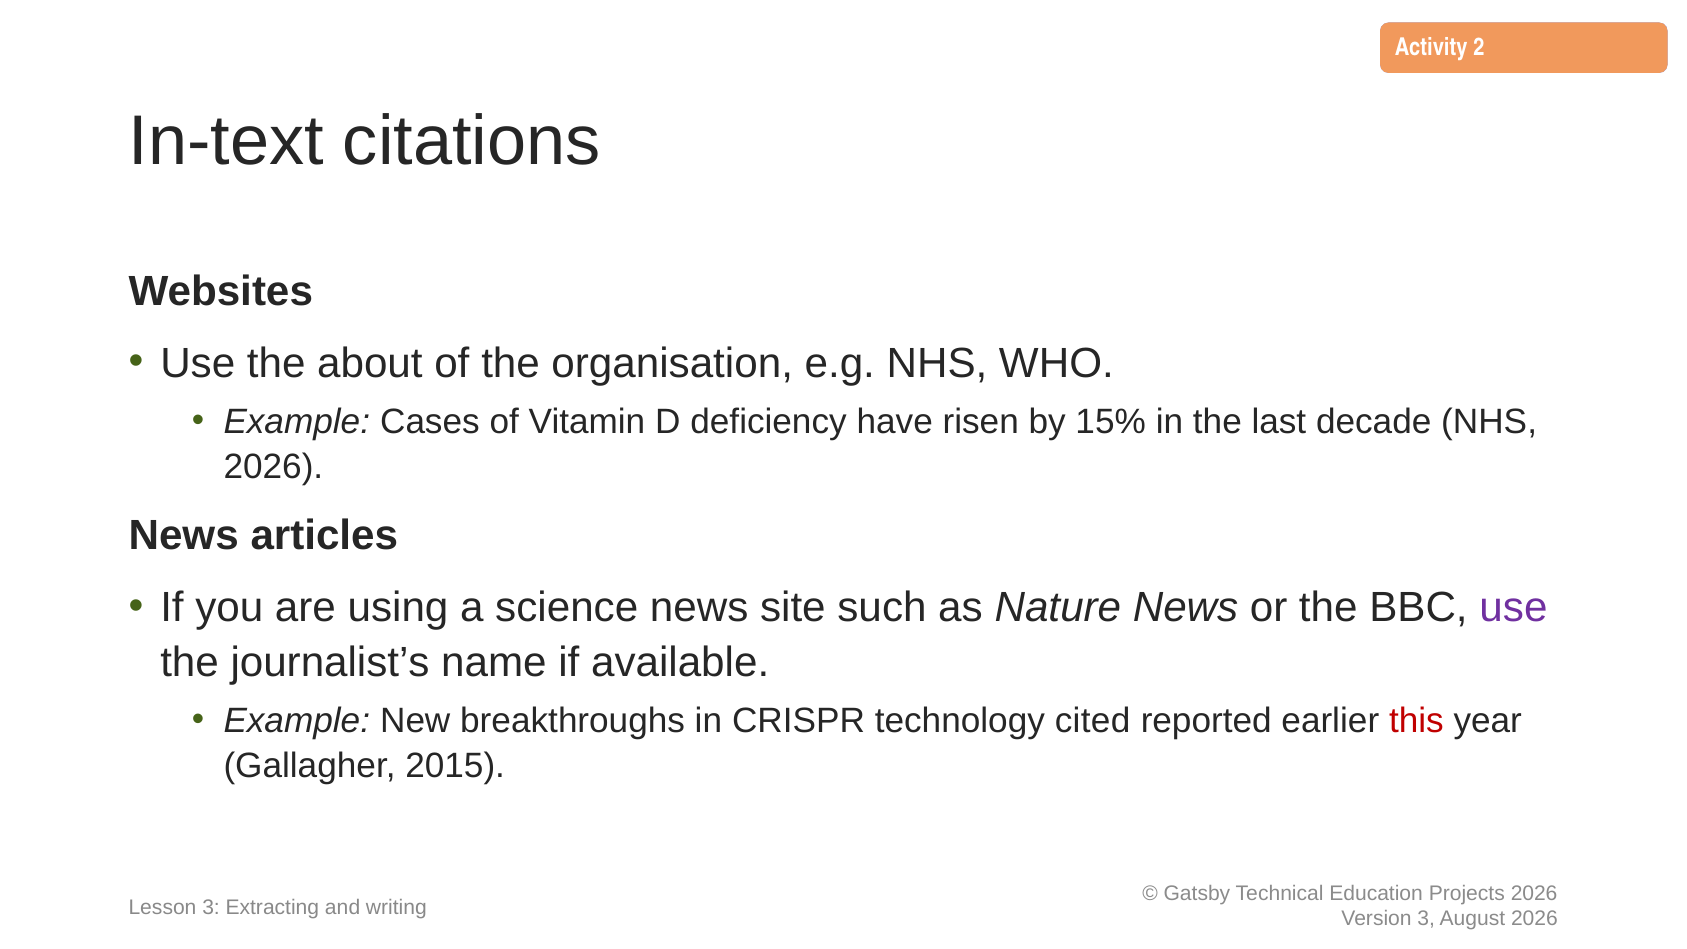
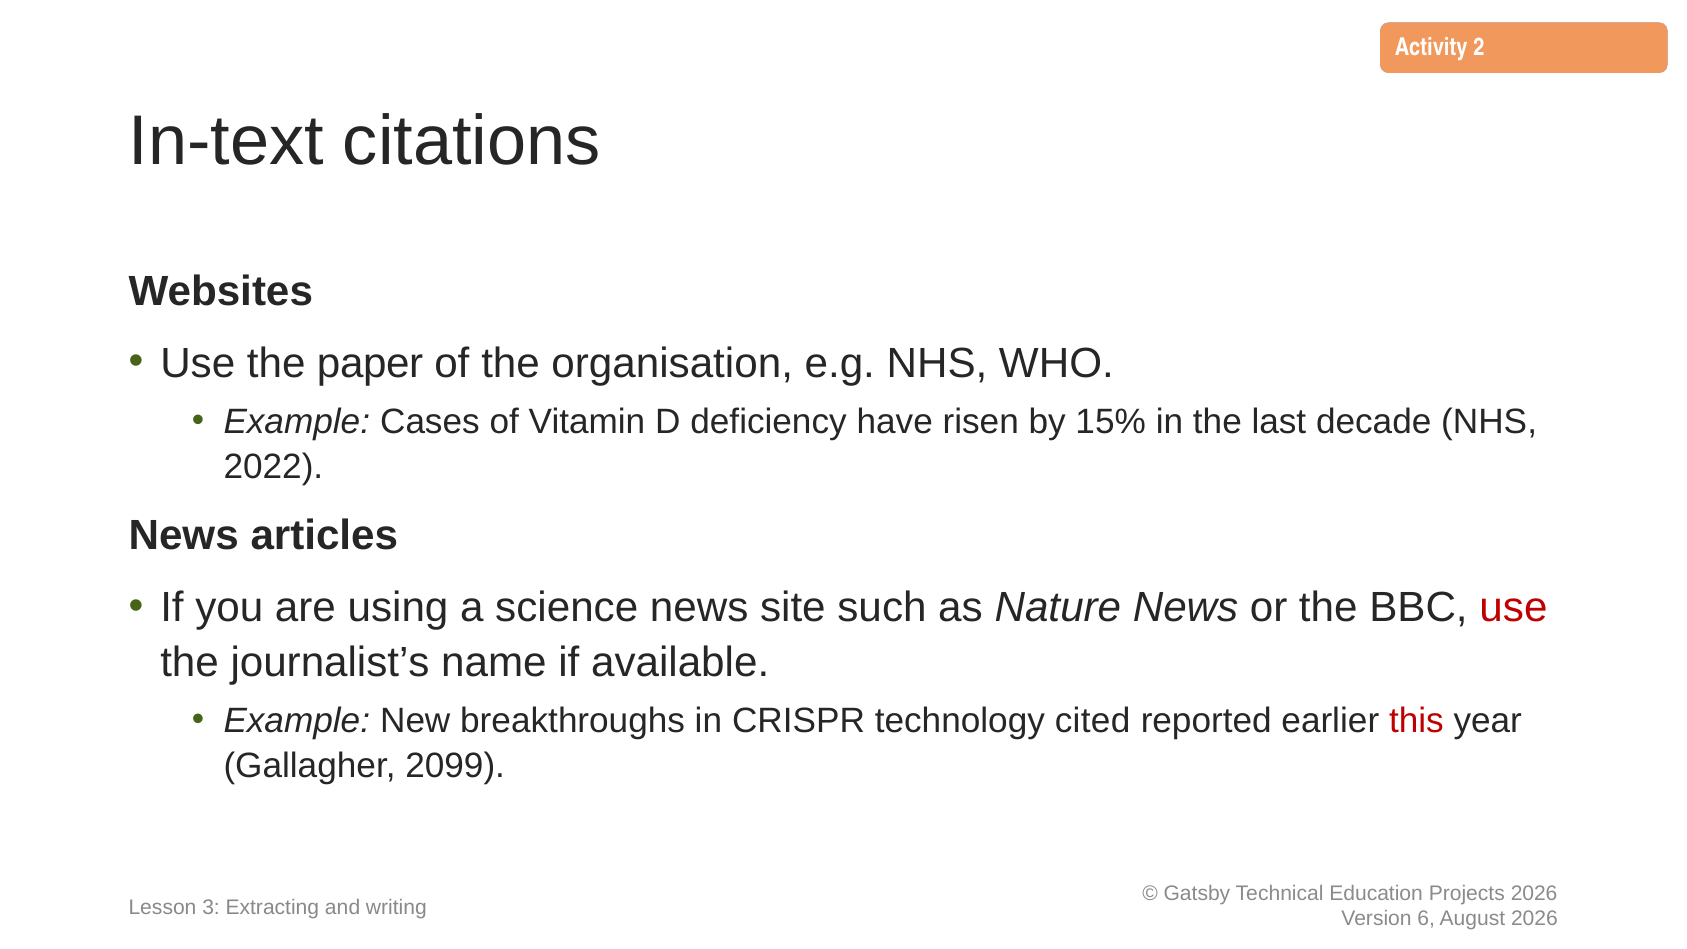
about: about -> paper
2026 at (273, 467): 2026 -> 2022
use at (1513, 608) colour: purple -> red
2015: 2015 -> 2099
3 at (1426, 919): 3 -> 6
